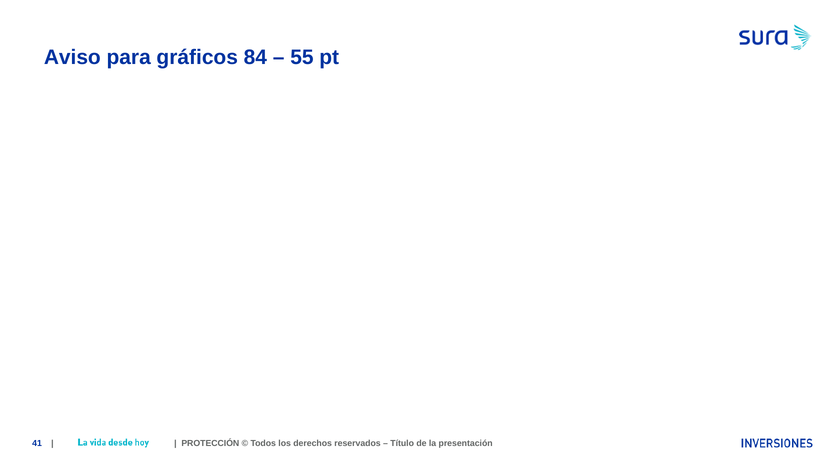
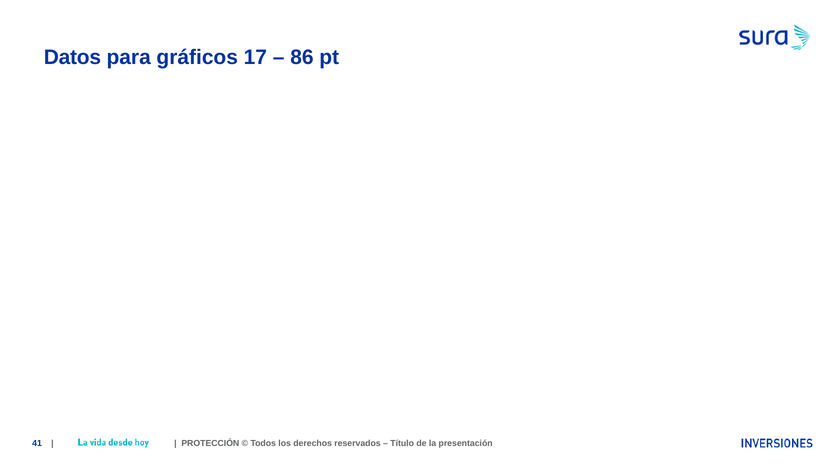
Aviso: Aviso -> Datos
84: 84 -> 17
55: 55 -> 86
